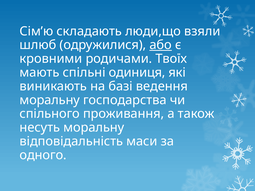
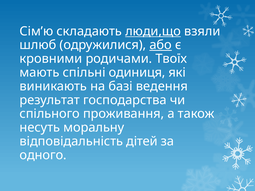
люди,що underline: none -> present
моральну at (50, 100): моральну -> результат
маси: маси -> дітей
